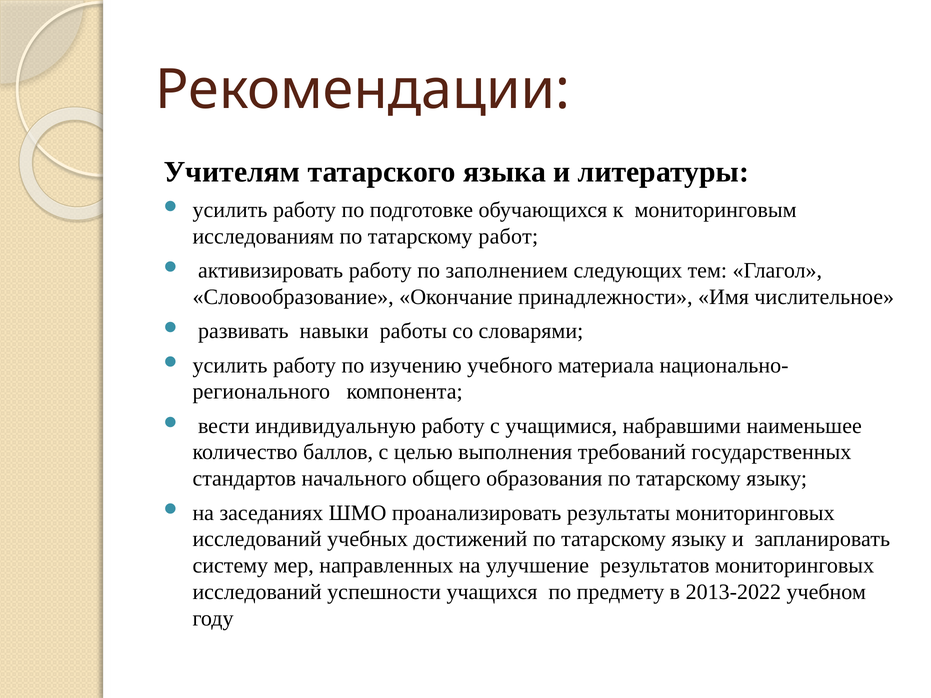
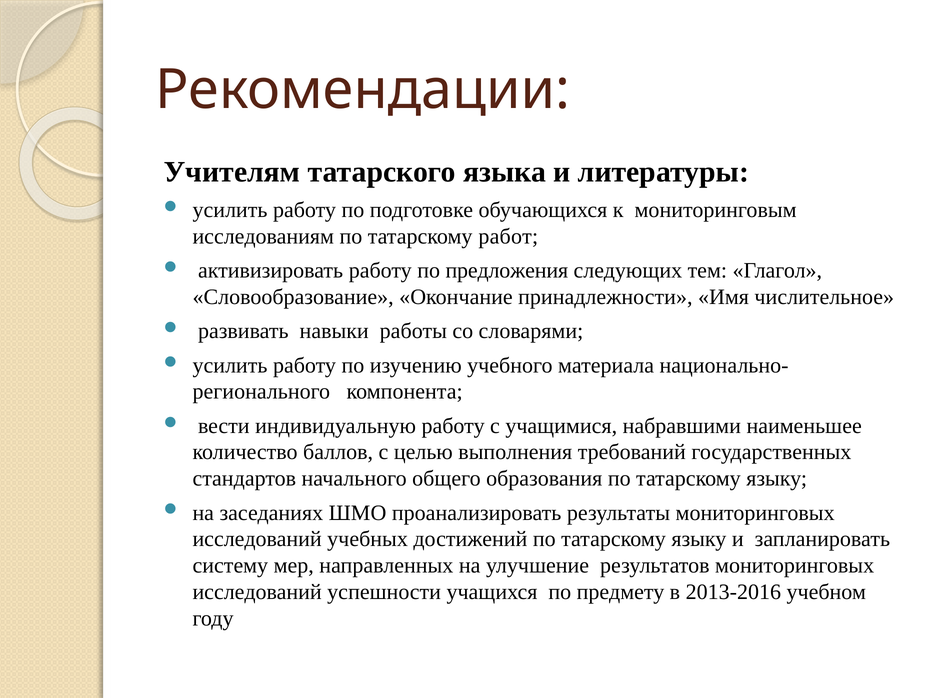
заполнением: заполнением -> предложения
2013-2022: 2013-2022 -> 2013-2016
